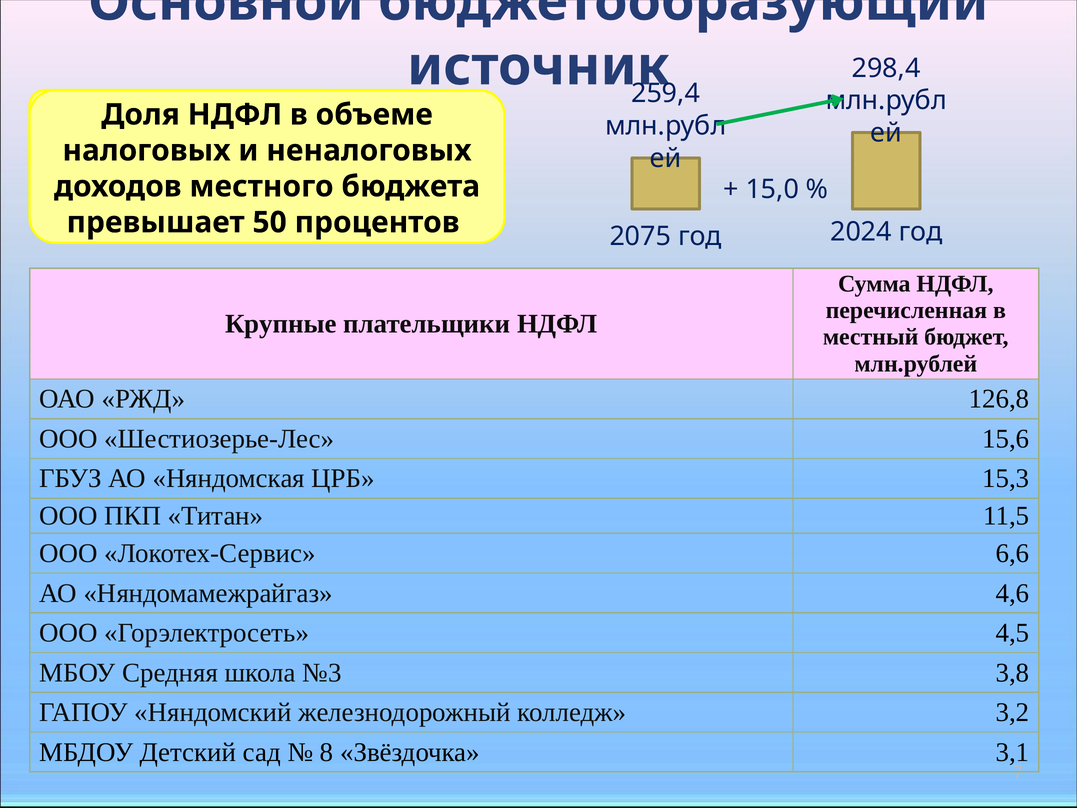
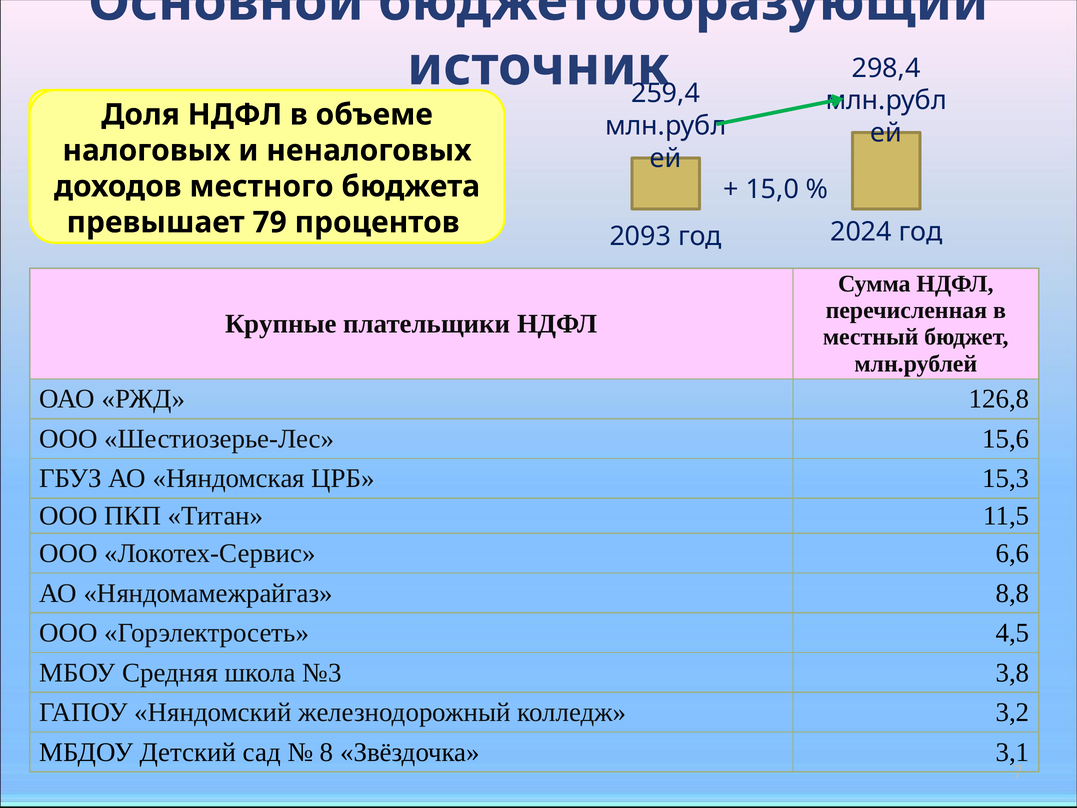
50: 50 -> 79
2075: 2075 -> 2093
4,6: 4,6 -> 8,8
